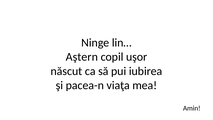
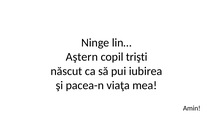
uşor: uşor -> trişti
